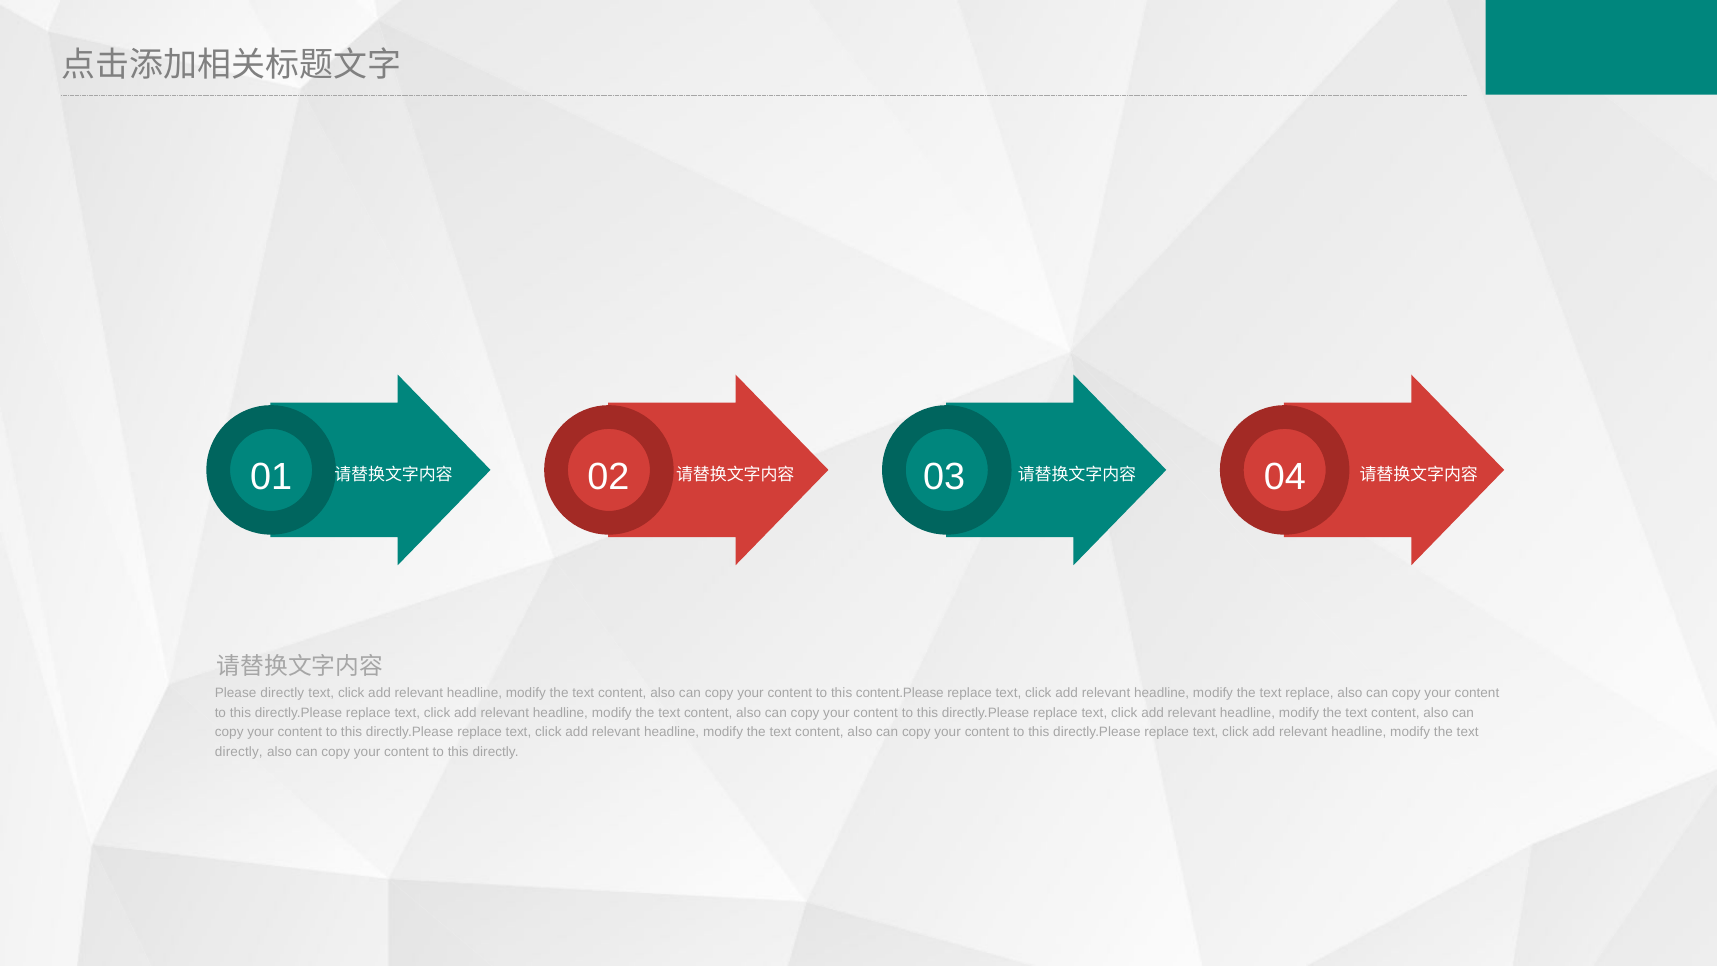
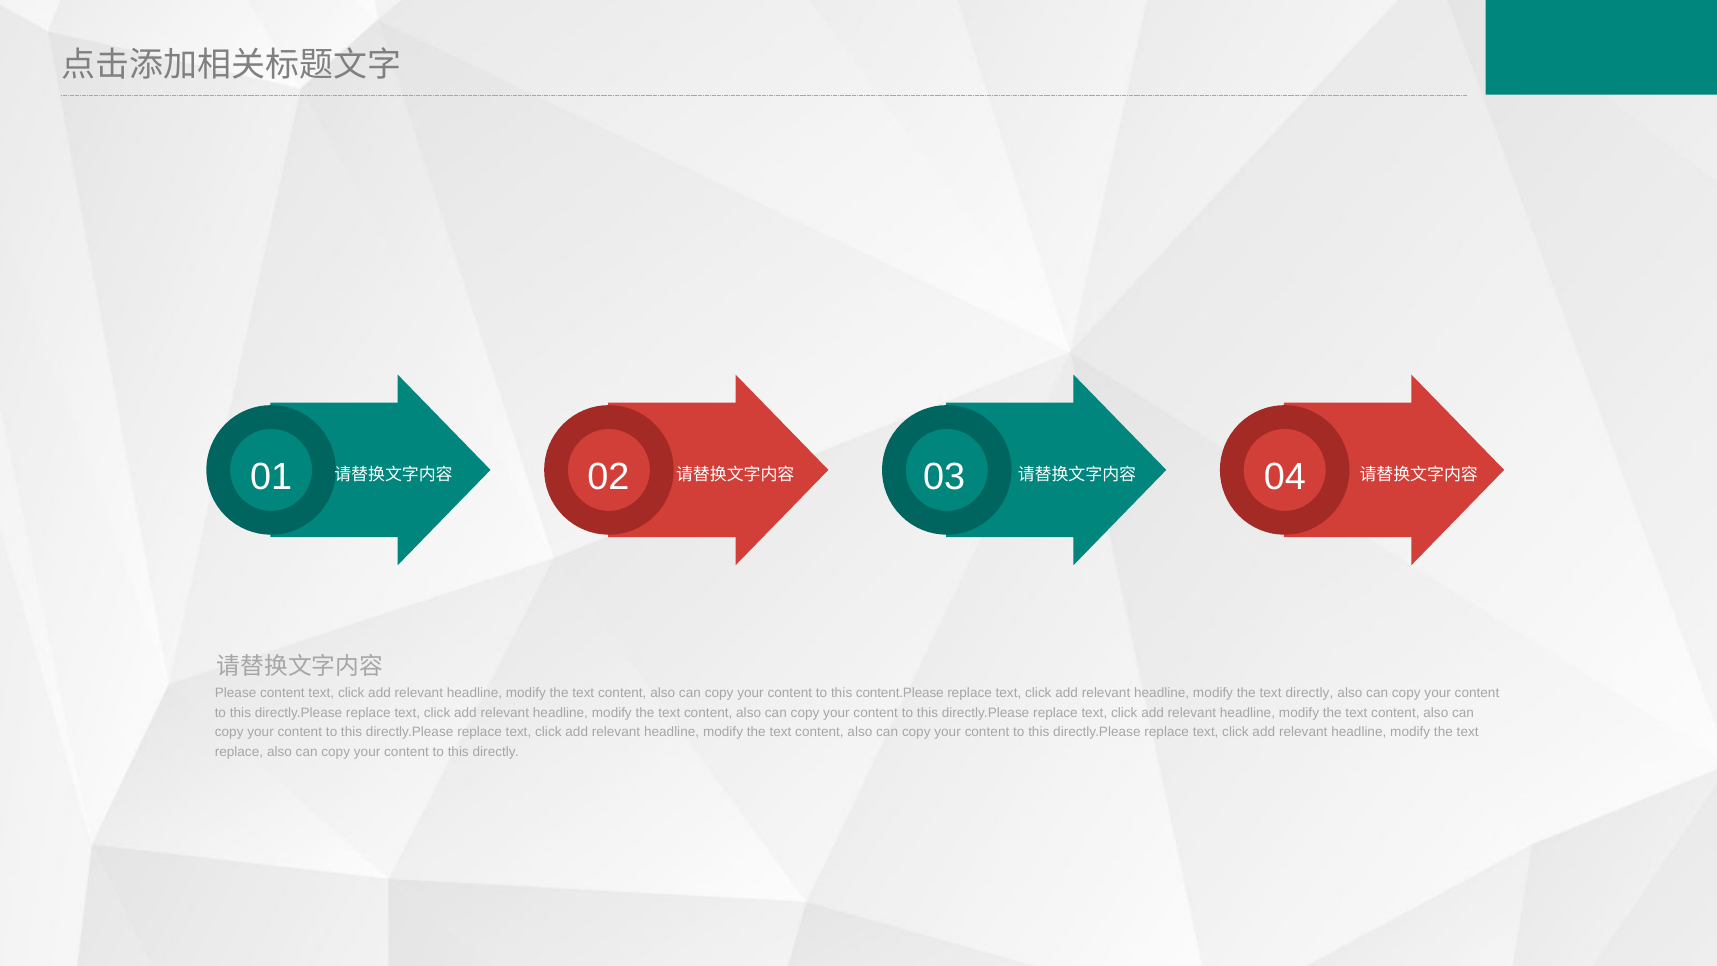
Please directly: directly -> content
text replace: replace -> directly
directly at (239, 751): directly -> replace
